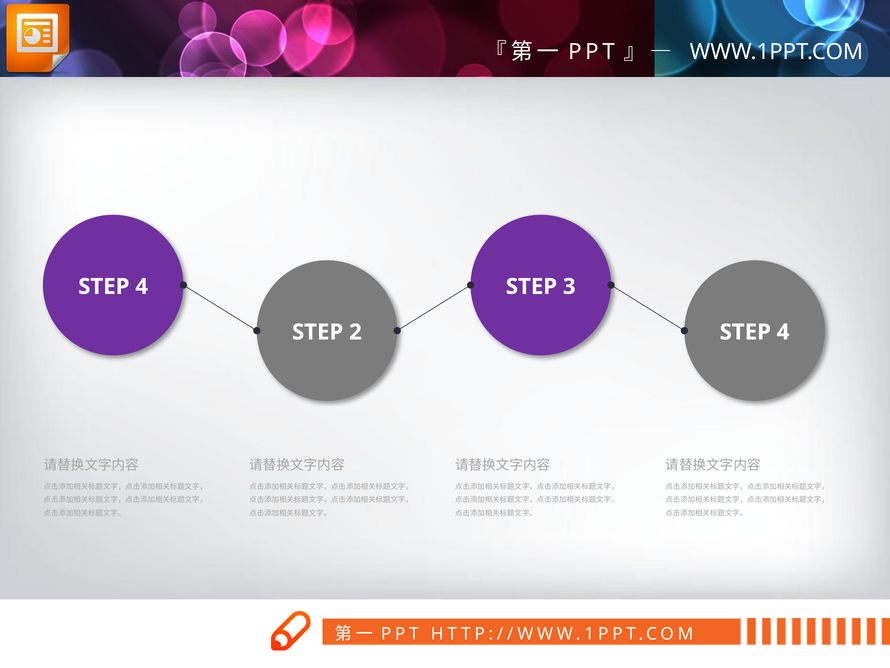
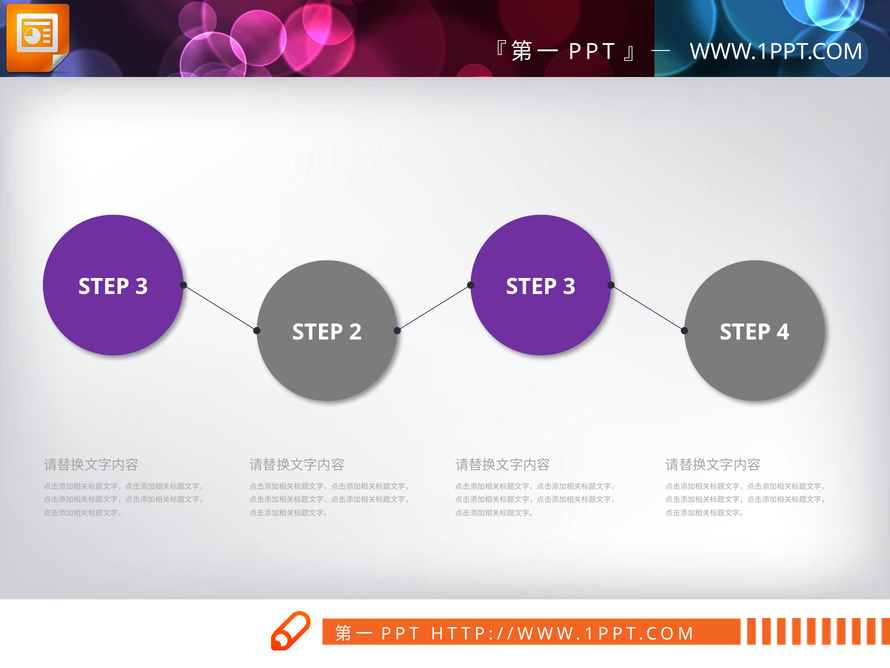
4 at (142, 286): 4 -> 3
